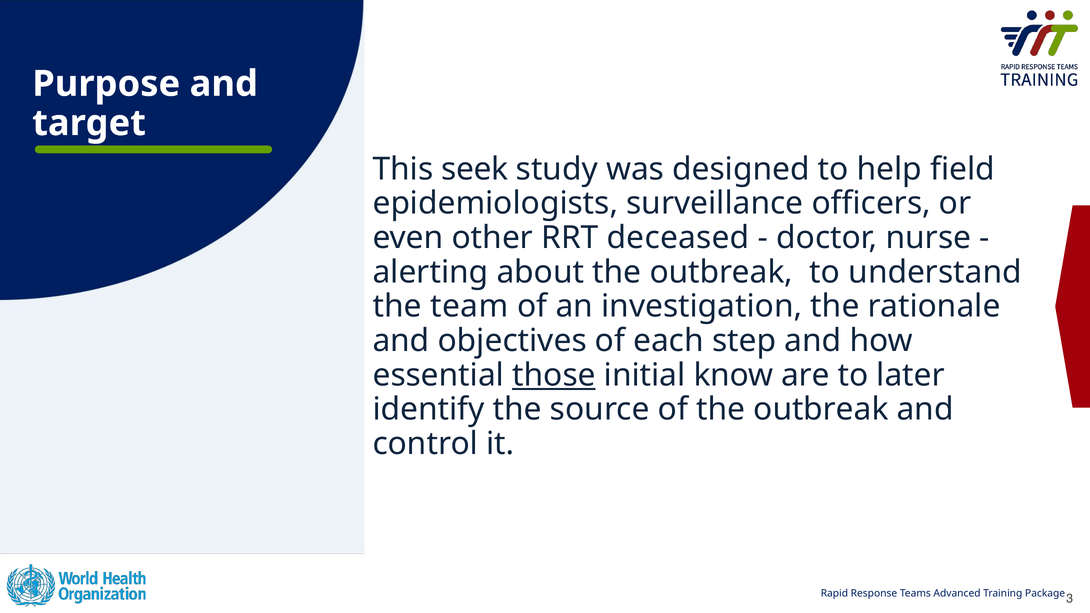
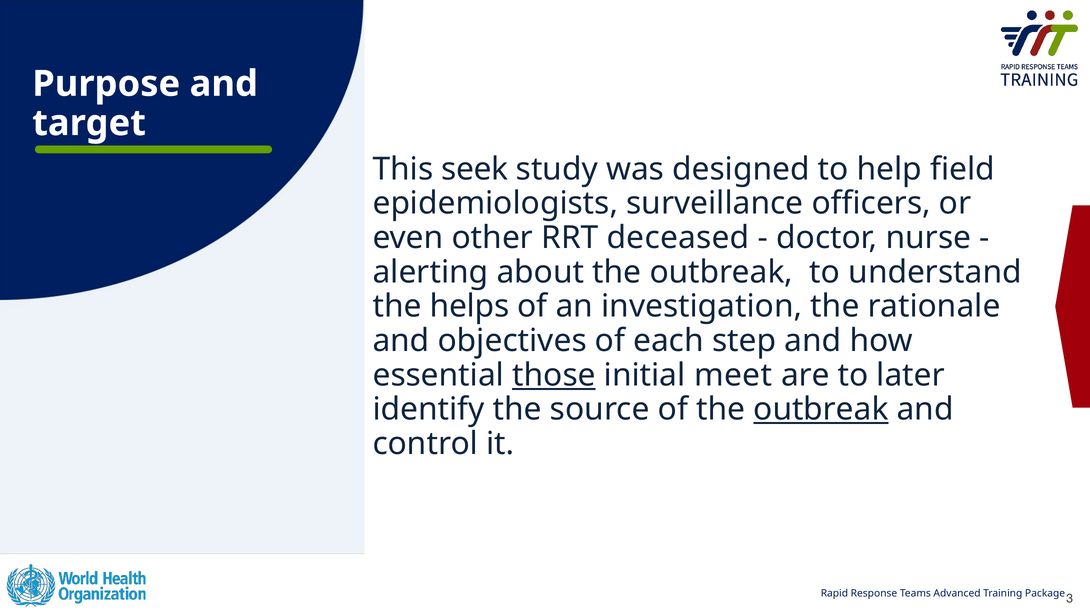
team: team -> helps
know: know -> meet
outbreak at (821, 410) underline: none -> present
